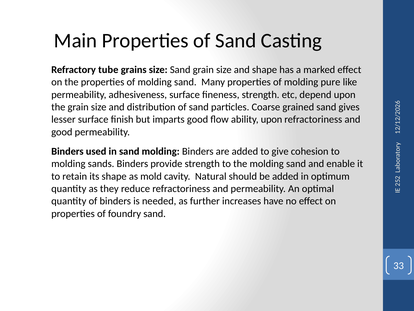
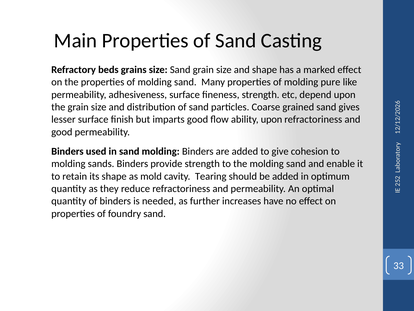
tube: tube -> beds
Natural: Natural -> Tearing
